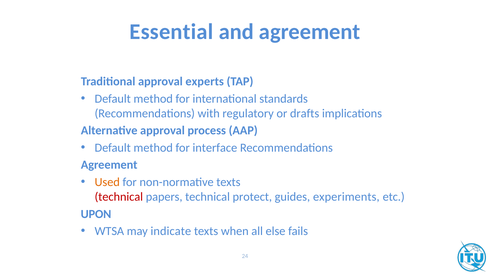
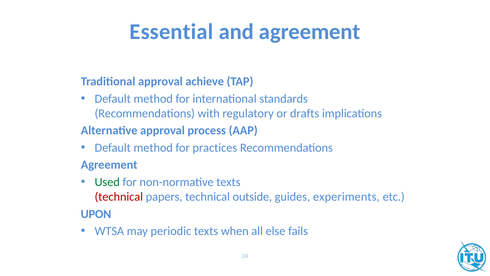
experts: experts -> achieve
interface: interface -> practices
Used colour: orange -> green
protect: protect -> outside
indicate: indicate -> periodic
